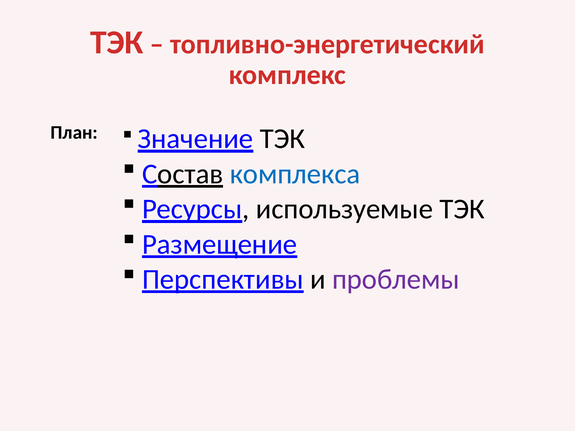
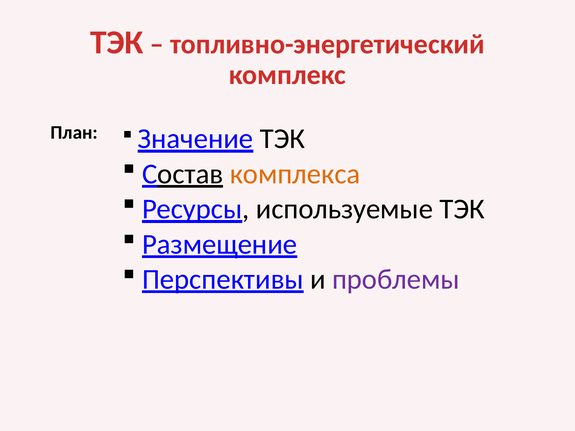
комплекса colour: blue -> orange
